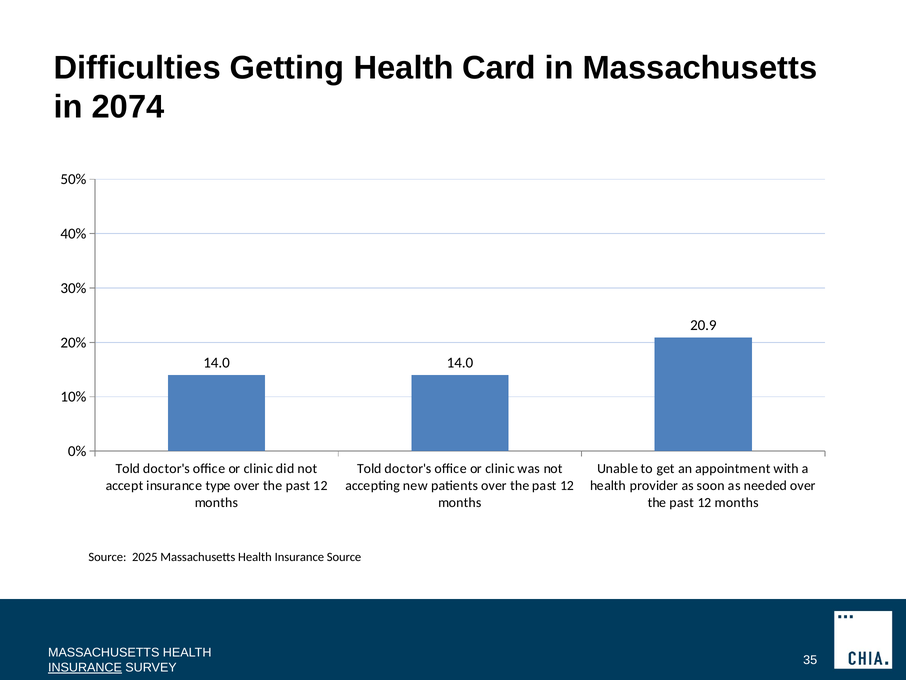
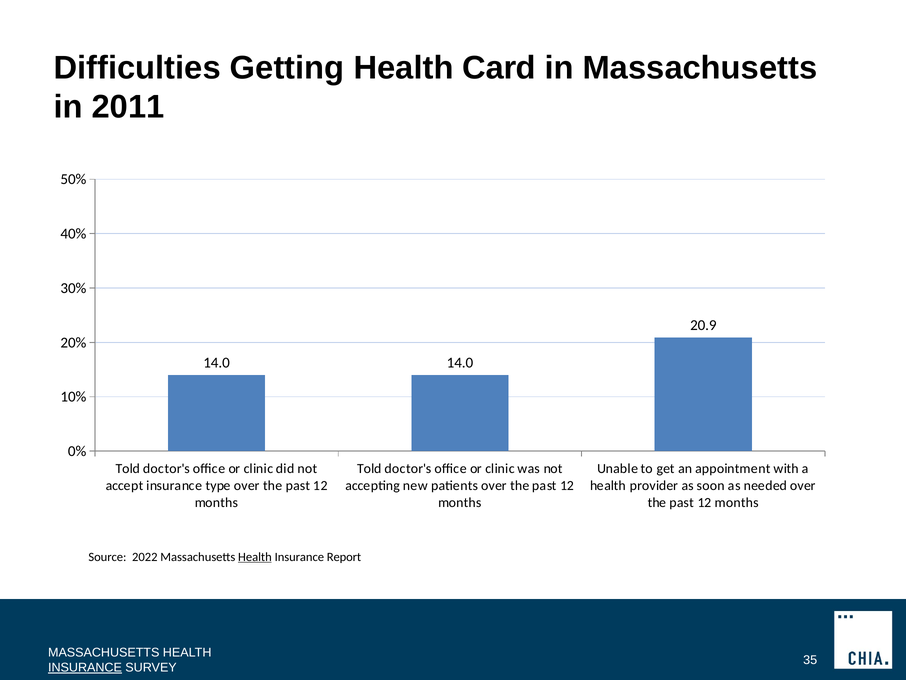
2074: 2074 -> 2011
2025: 2025 -> 2022
Health at (255, 556) underline: none -> present
Insurance Source: Source -> Report
